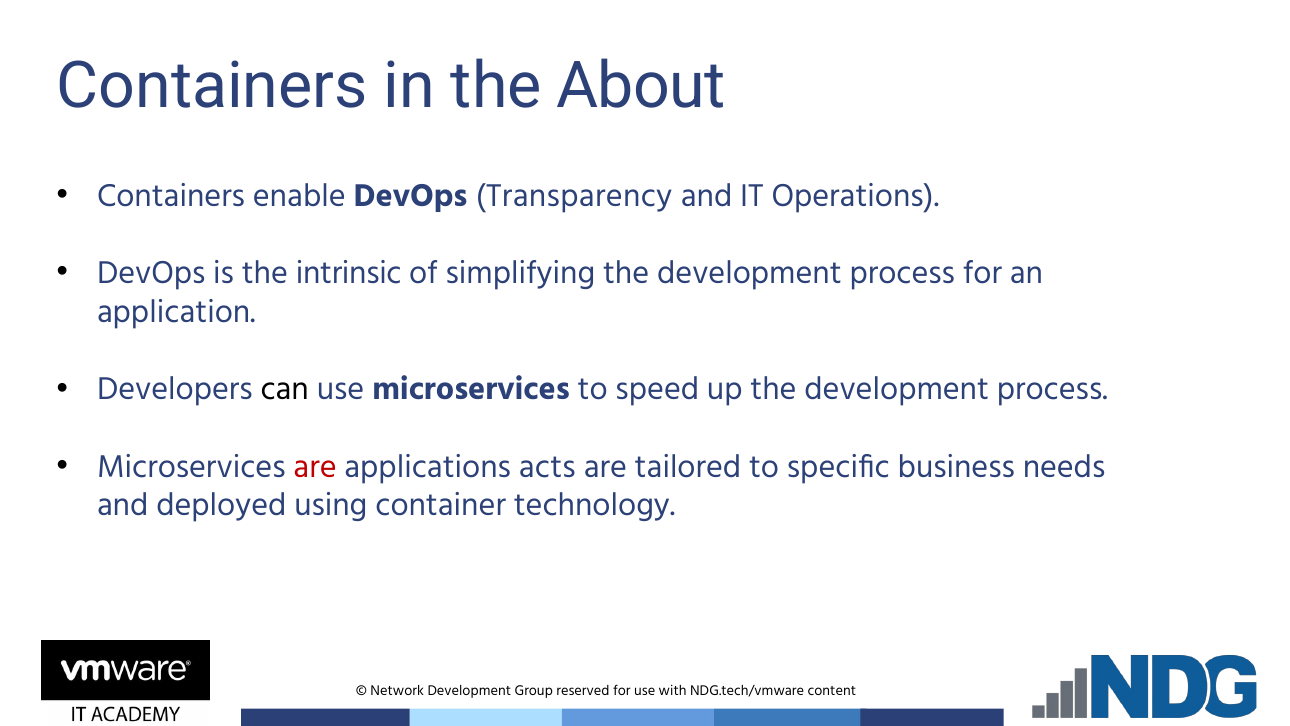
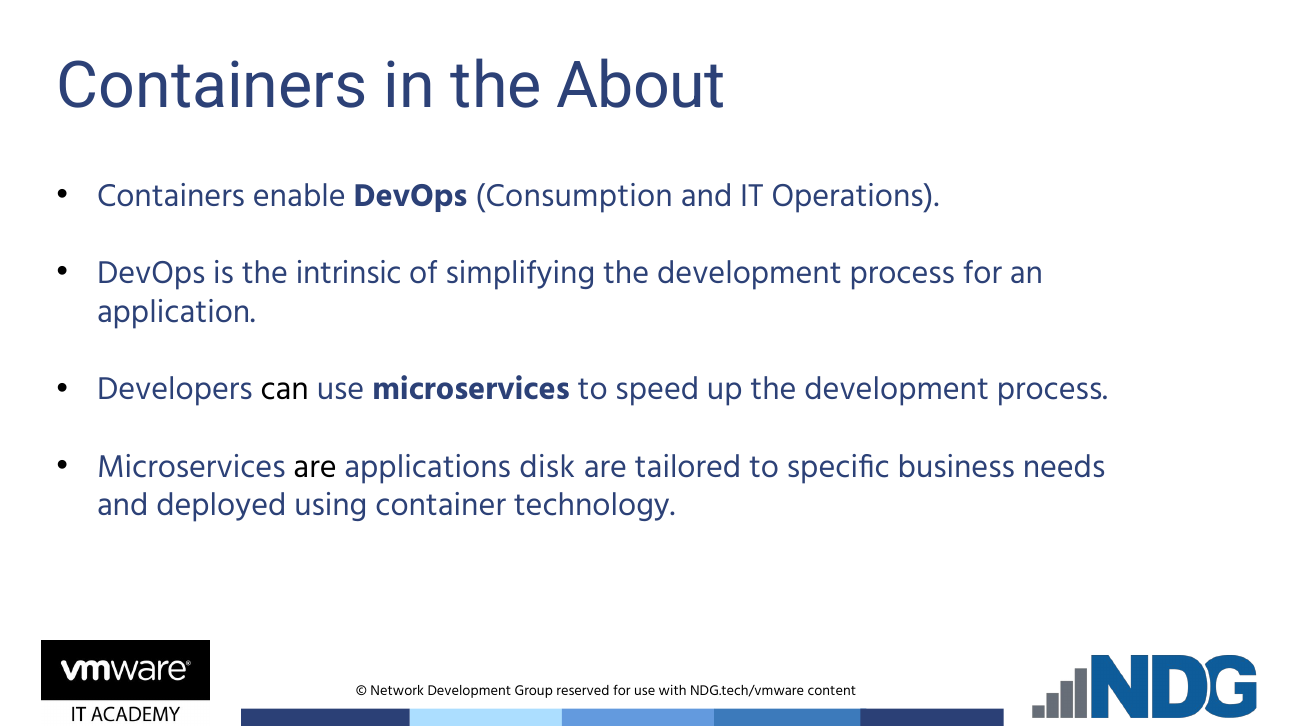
Transparency: Transparency -> Consumption
are at (315, 466) colour: red -> black
acts: acts -> disk
